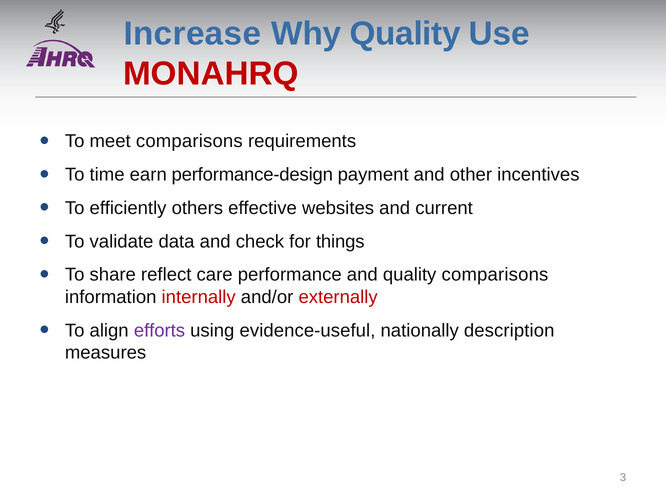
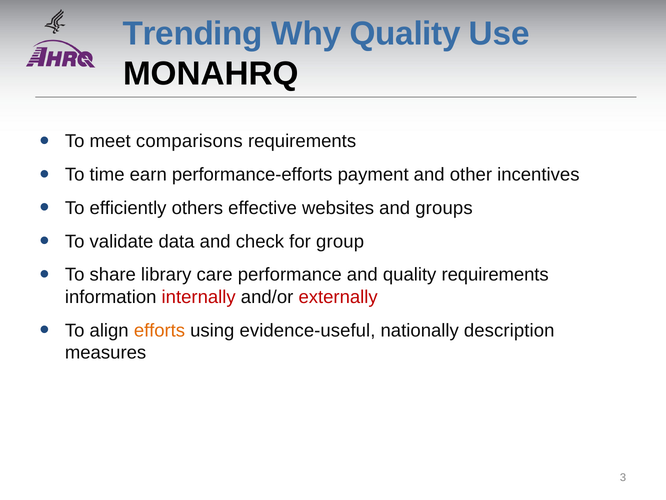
Increase: Increase -> Trending
MONAHRQ colour: red -> black
performance-design: performance-design -> performance-efforts
current: current -> groups
things: things -> group
reflect: reflect -> library
quality comparisons: comparisons -> requirements
efforts colour: purple -> orange
